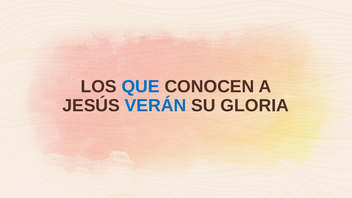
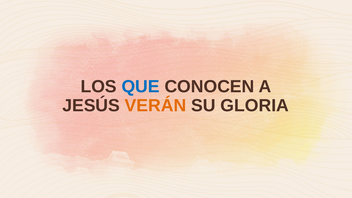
VERÁN colour: blue -> orange
